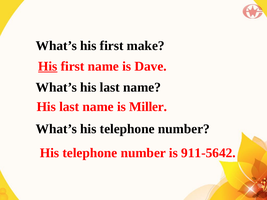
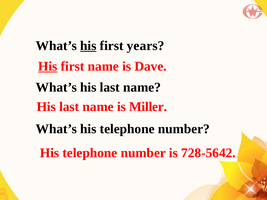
his at (88, 46) underline: none -> present
make: make -> years
911-5642: 911-5642 -> 728-5642
